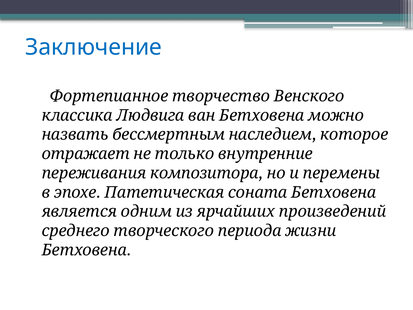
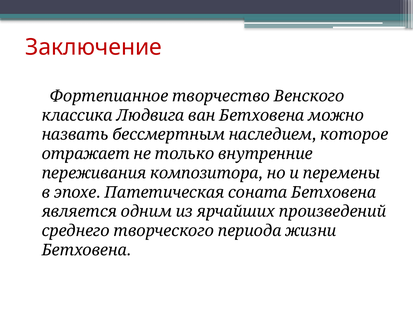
Заключение colour: blue -> red
